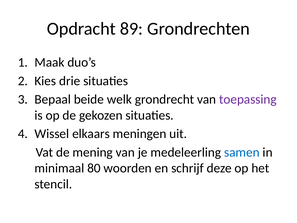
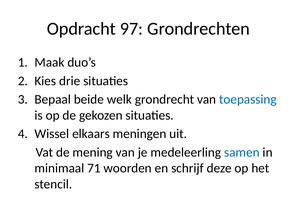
89: 89 -> 97
toepassing colour: purple -> blue
80: 80 -> 71
